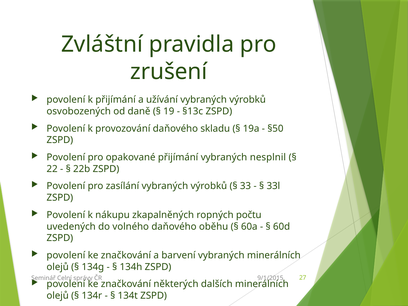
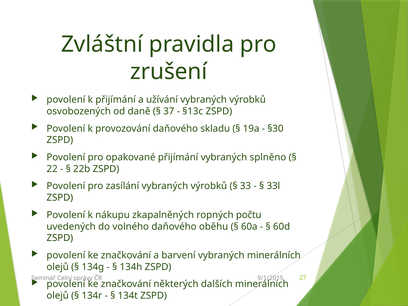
19: 19 -> 37
§50: §50 -> §30
nesplnil: nesplnil -> splněno
